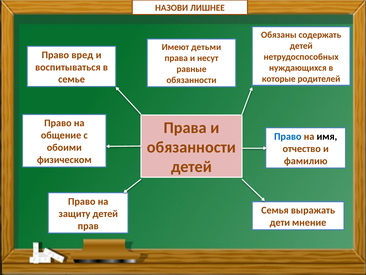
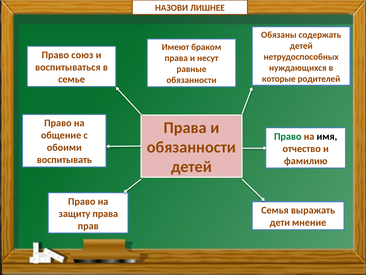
детьми: детьми -> браком
вред: вред -> союз
Право at (288, 136) colour: blue -> green
физическом: физическом -> воспитывать
защиту детей: детей -> права
